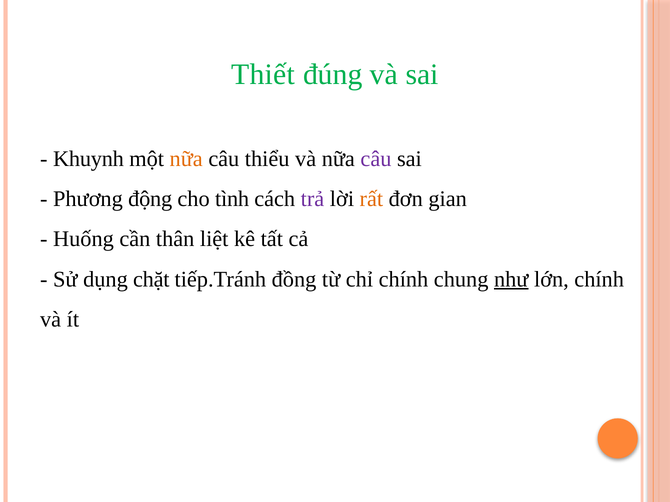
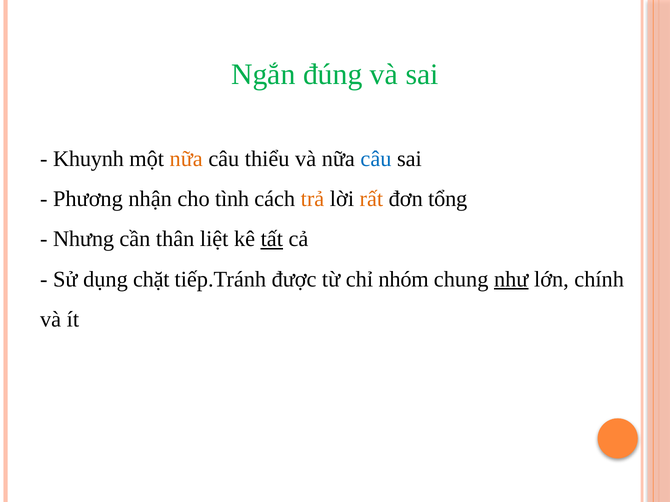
Thiết: Thiết -> Ngắn
câu at (376, 159) colour: purple -> blue
động: động -> nhận
trả colour: purple -> orange
gian: gian -> tổng
Huống: Huống -> Nhưng
tất underline: none -> present
đồng: đồng -> được
chỉ chính: chính -> nhóm
